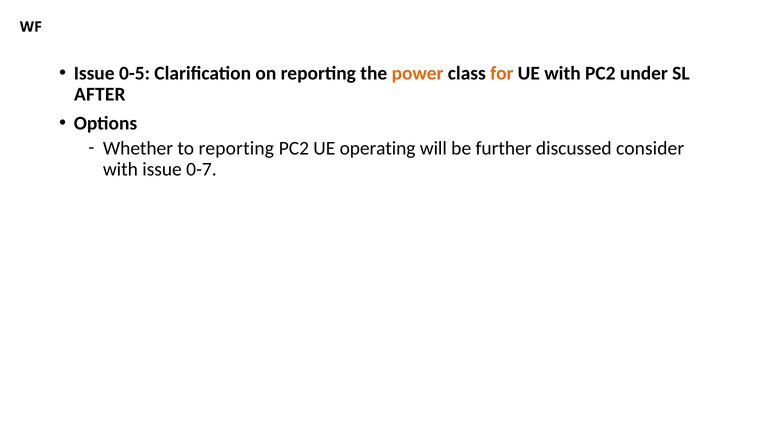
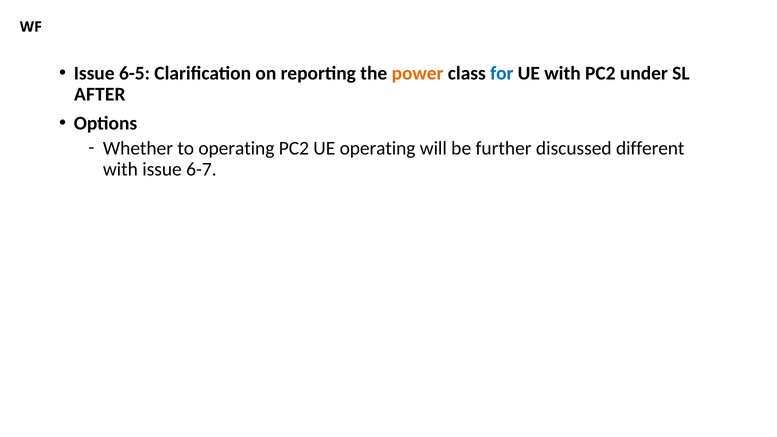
0-5: 0-5 -> 6-5
for colour: orange -> blue
to reporting: reporting -> operating
consider: consider -> different
0-7: 0-7 -> 6-7
